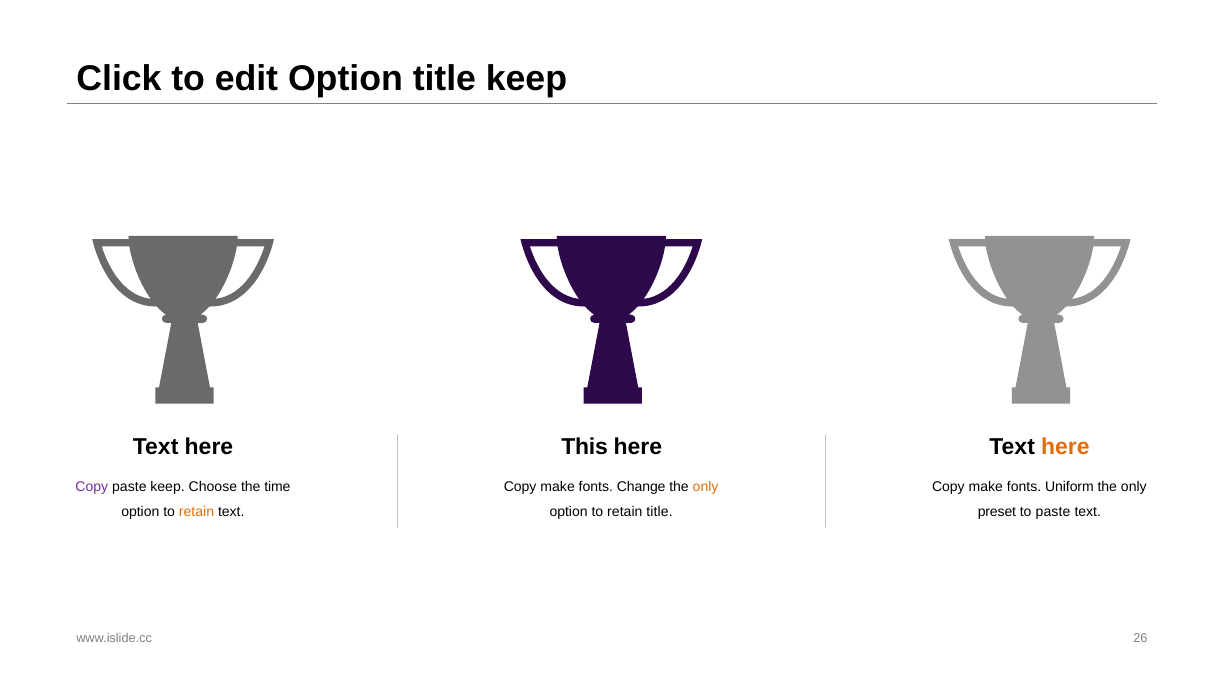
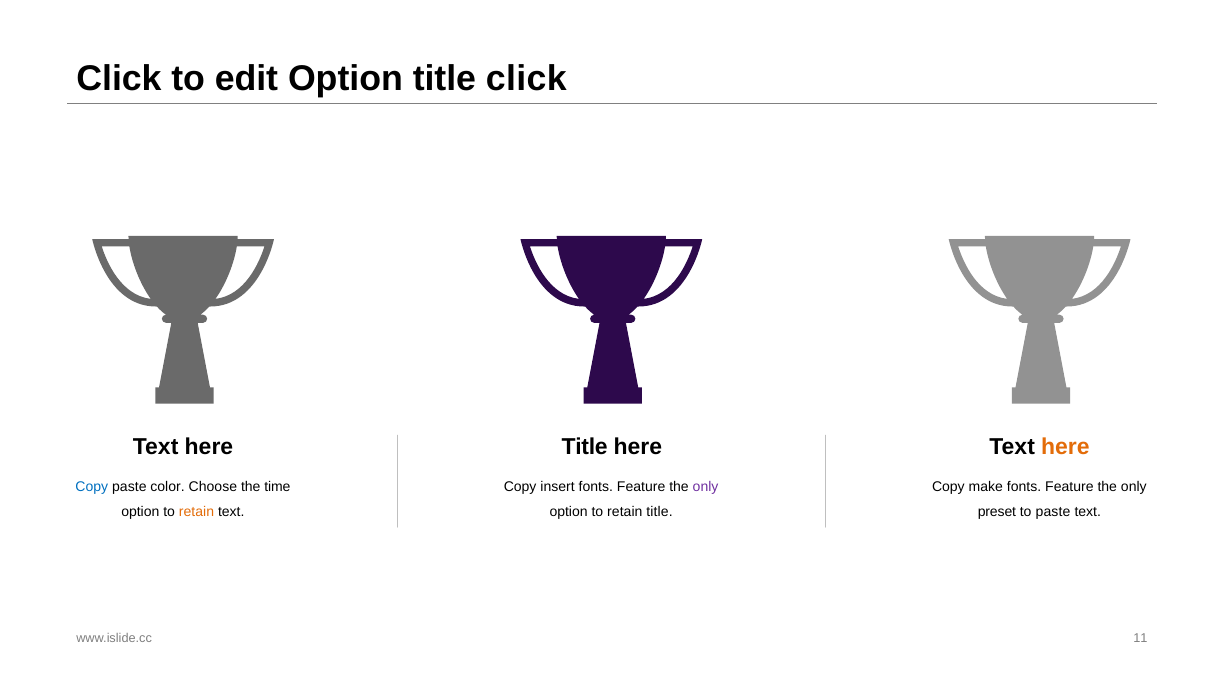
title keep: keep -> click
This at (585, 447): This -> Title
Copy at (92, 487) colour: purple -> blue
paste keep: keep -> color
make at (558, 487): make -> insert
Change at (641, 487): Change -> Feature
only at (706, 487) colour: orange -> purple
Uniform at (1069, 487): Uniform -> Feature
26: 26 -> 11
